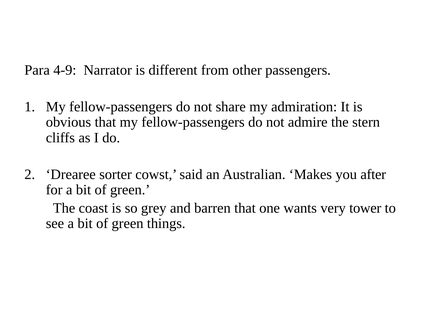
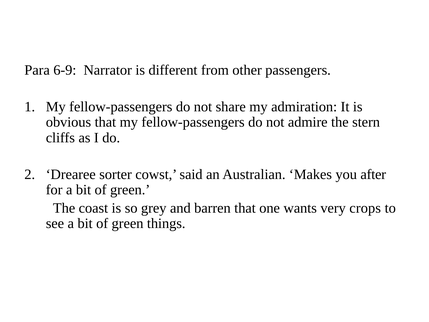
4-9: 4-9 -> 6-9
tower: tower -> crops
